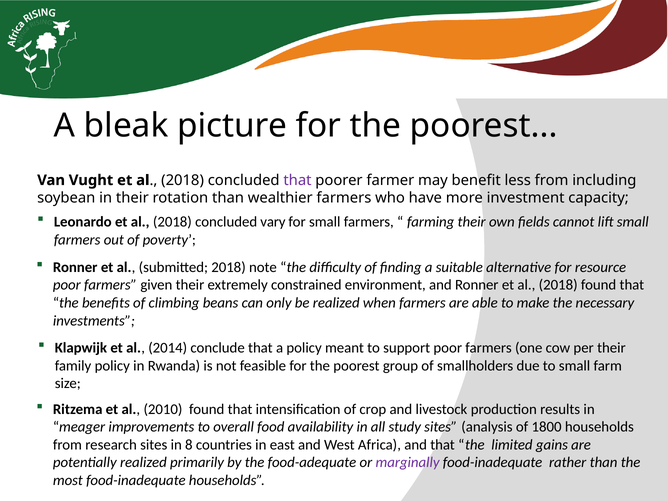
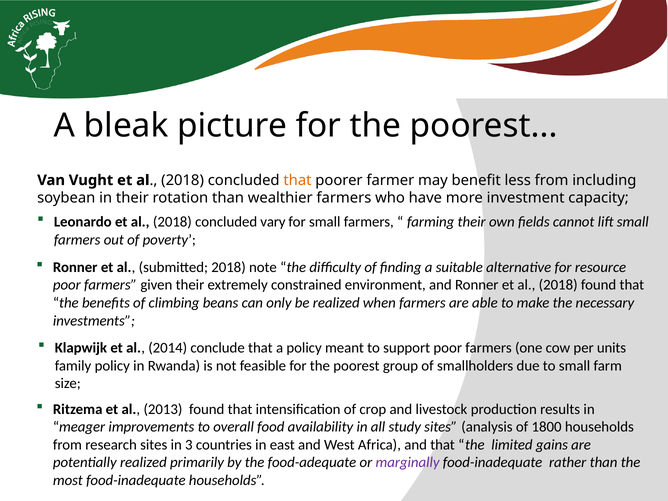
that at (297, 180) colour: purple -> orange
per their: their -> units
2010: 2010 -> 2013
8: 8 -> 3
